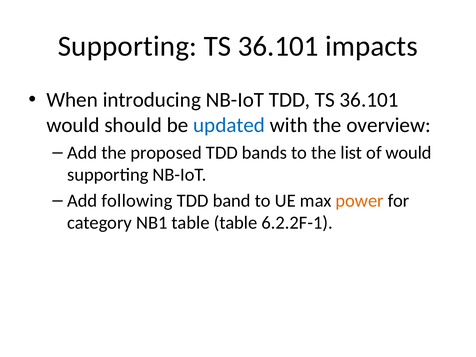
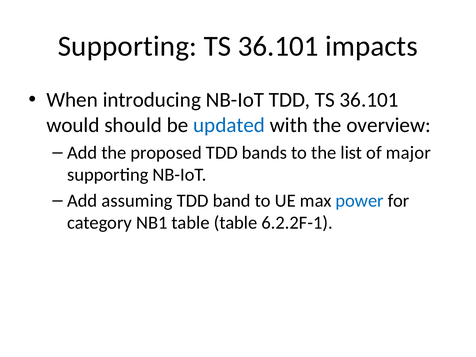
of would: would -> major
following: following -> assuming
power colour: orange -> blue
